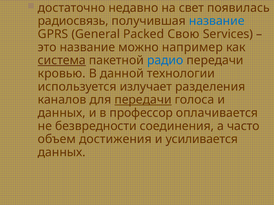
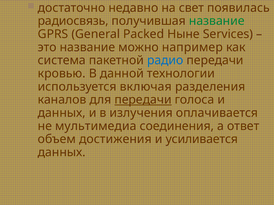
название at (217, 21) colour: blue -> green
Свою: Свою -> Ныне
система underline: present -> none
излучает: излучает -> включая
профессор: профессор -> излучения
безвредности: безвредности -> мультимедиа
часто: часто -> ответ
